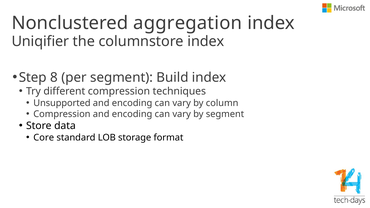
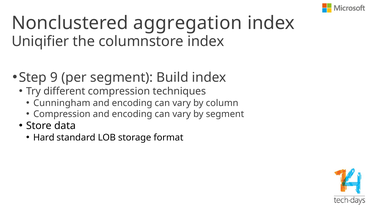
8: 8 -> 9
Unsupported: Unsupported -> Cunningham
Core: Core -> Hard
